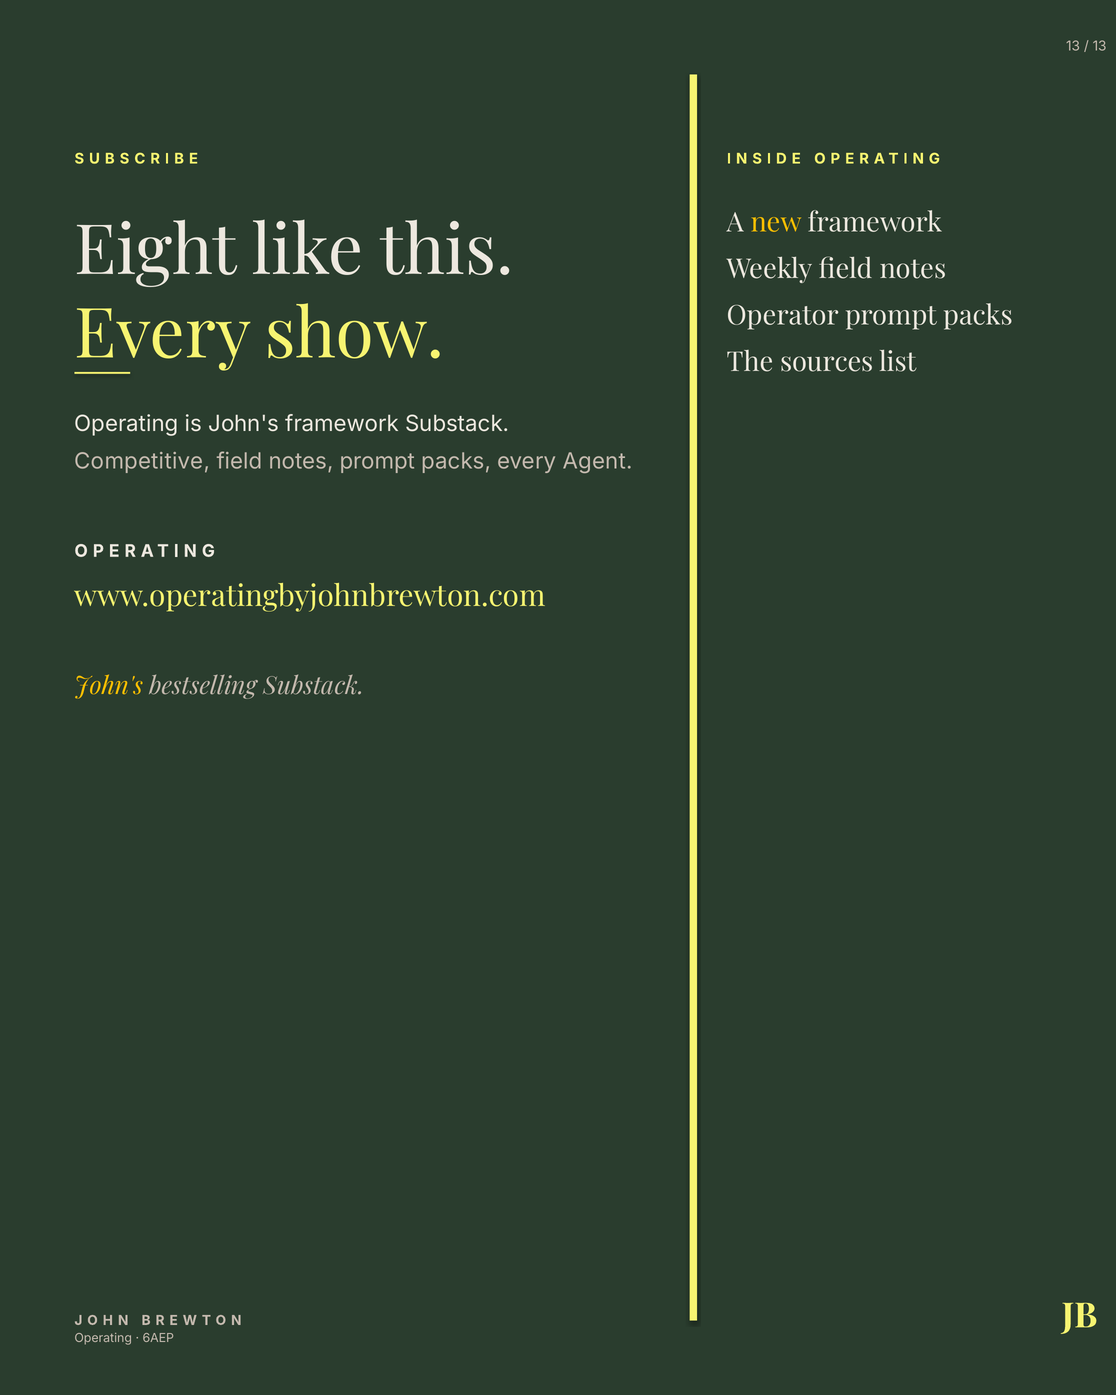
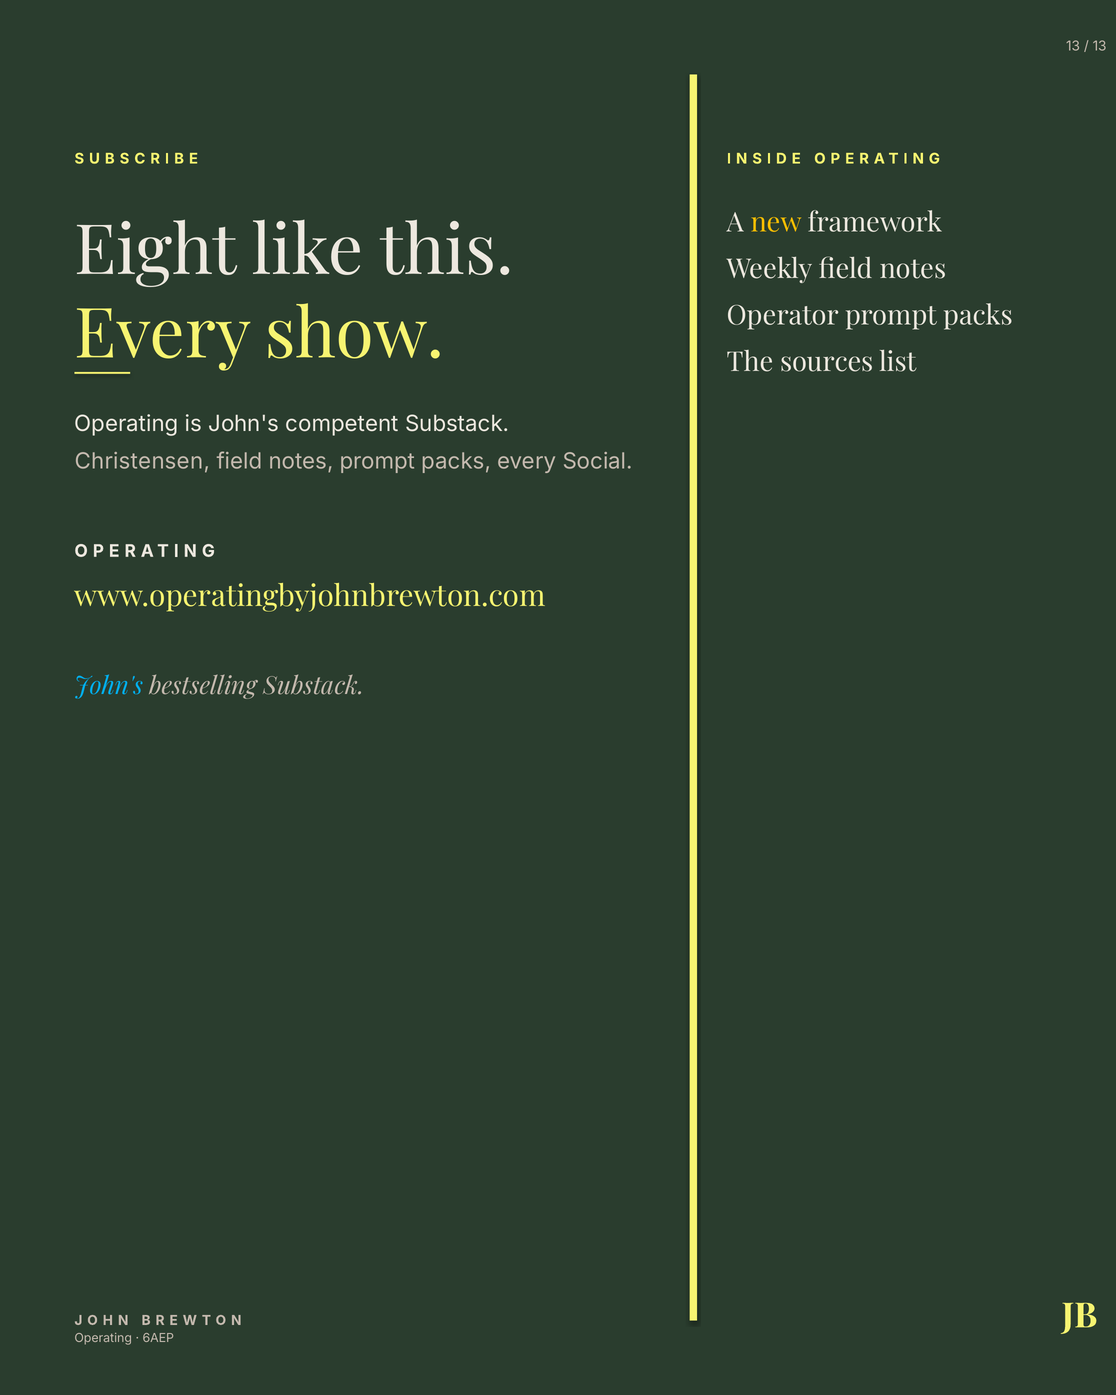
John's framework: framework -> competent
Competitive: Competitive -> Christensen
Agent: Agent -> Social
John's at (109, 686) colour: yellow -> light blue
